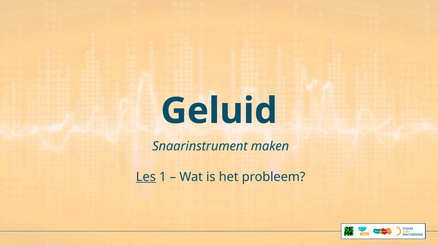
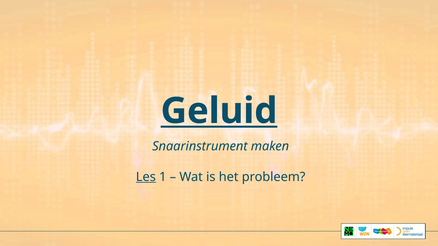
Geluid underline: none -> present
